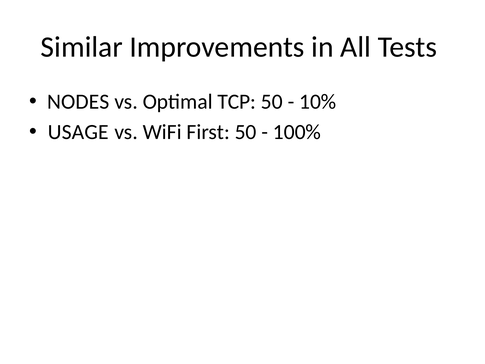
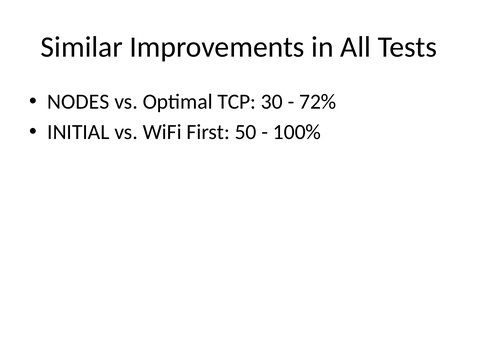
TCP 50: 50 -> 30
10%: 10% -> 72%
USAGE: USAGE -> INITIAL
